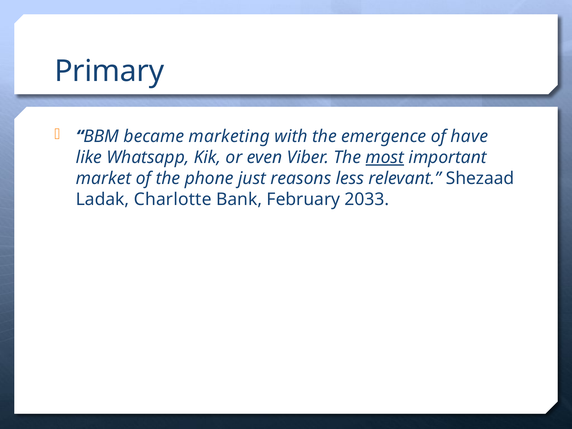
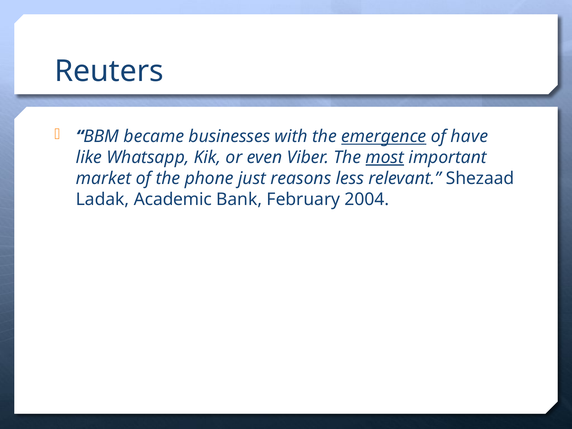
Primary: Primary -> Reuters
marketing: marketing -> businesses
emergence underline: none -> present
Charlotte: Charlotte -> Academic
2033: 2033 -> 2004
